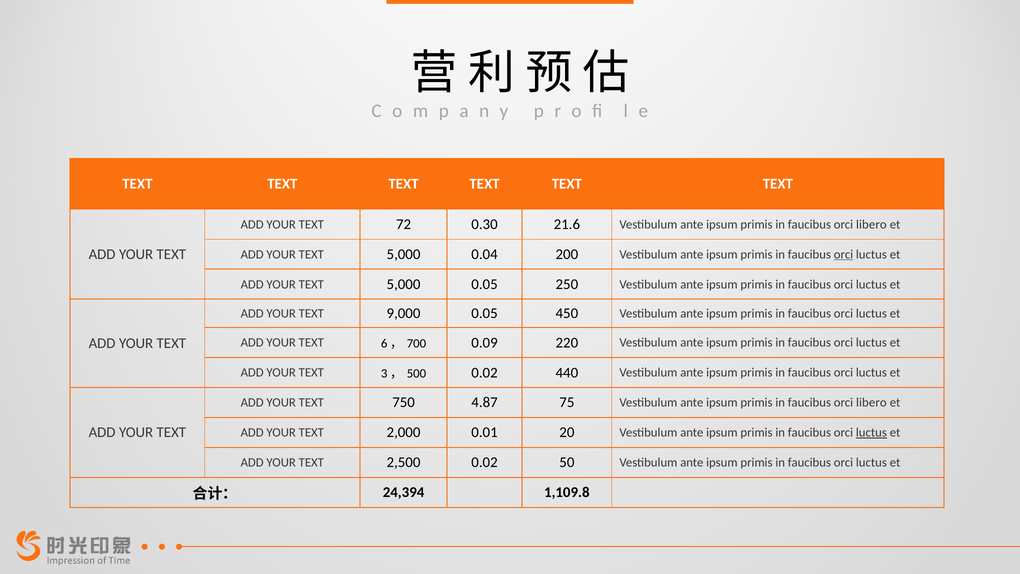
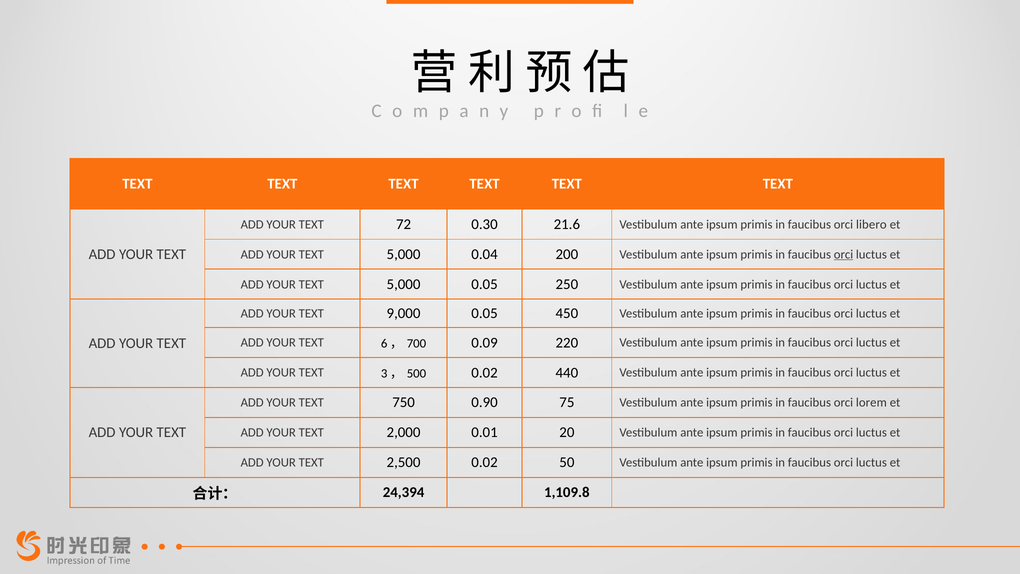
4.87: 4.87 -> 0.90
libero at (871, 402): libero -> lorem
luctus at (871, 432) underline: present -> none
